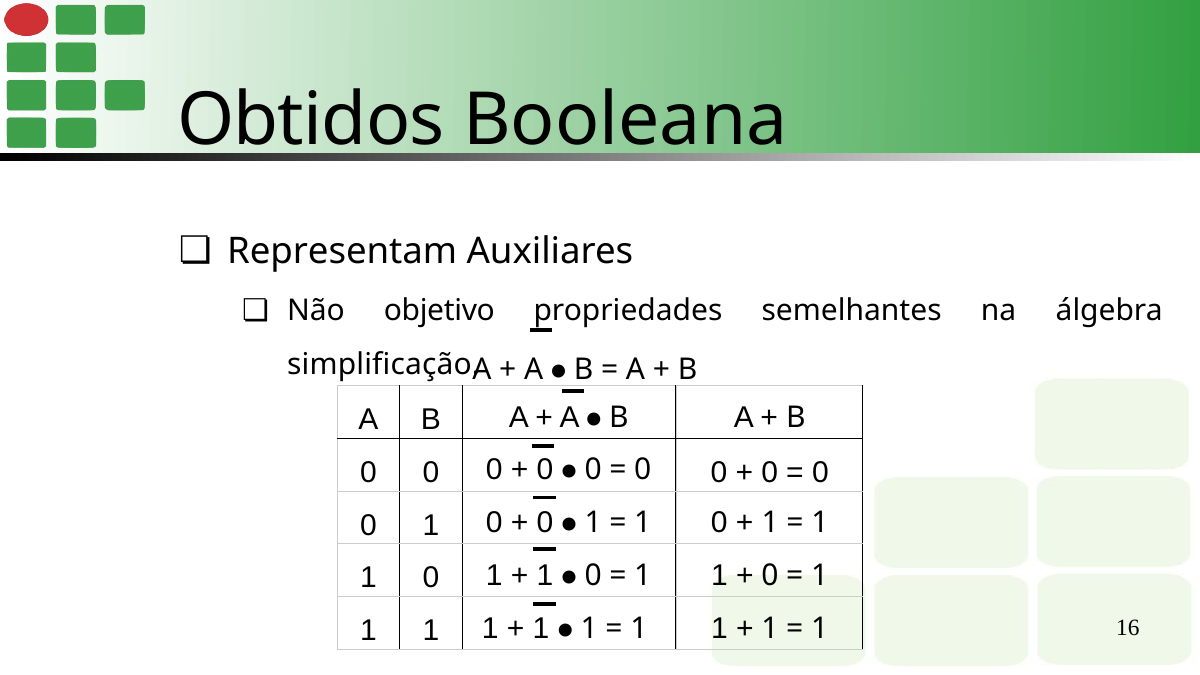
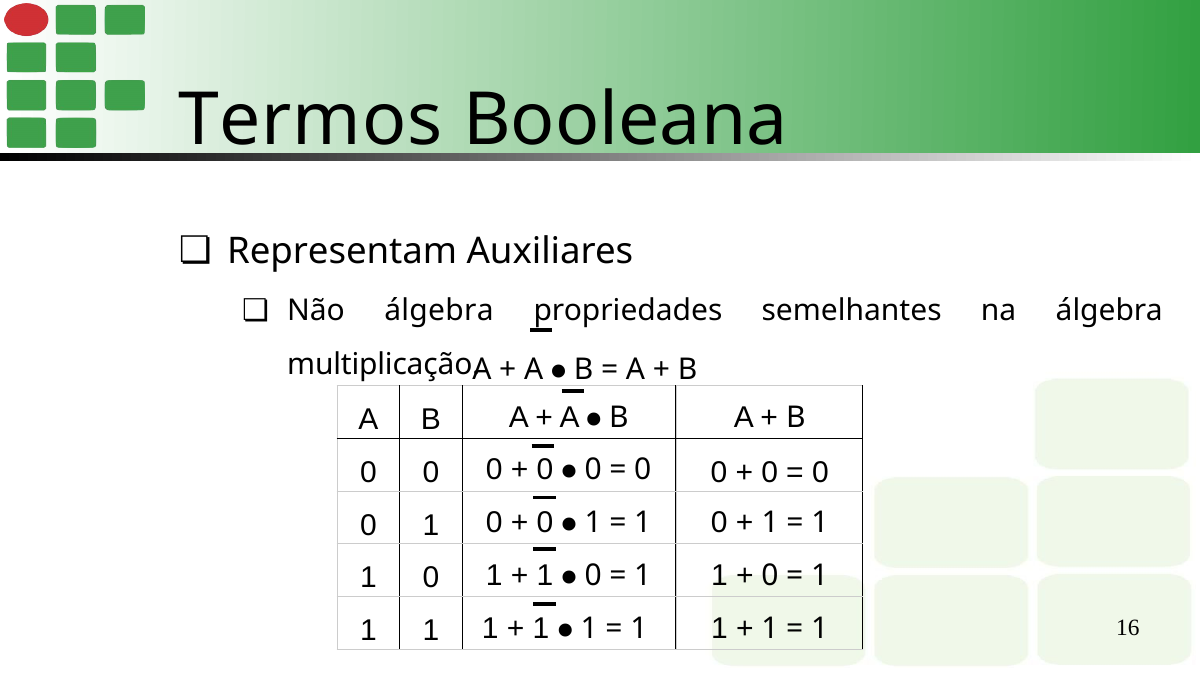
Obtidos: Obtidos -> Termos
Não objetivo: objetivo -> álgebra
simplificação: simplificação -> multiplicação
